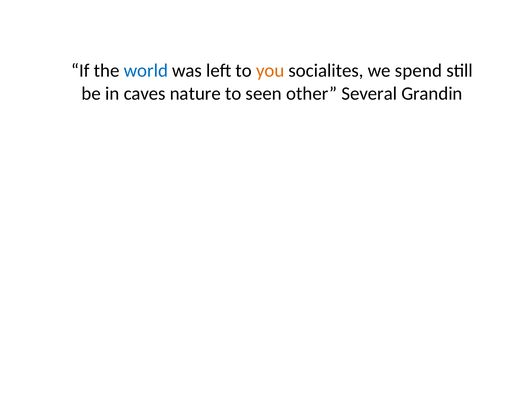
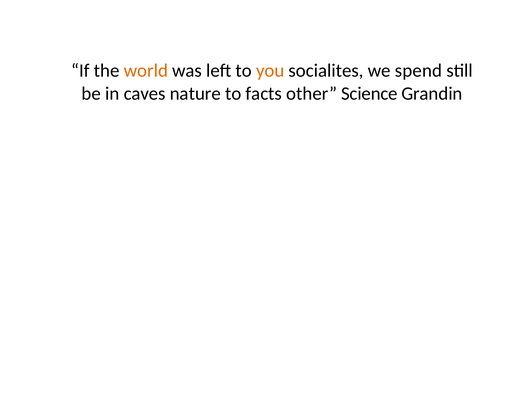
world colour: blue -> orange
seen: seen -> facts
Several: Several -> Science
